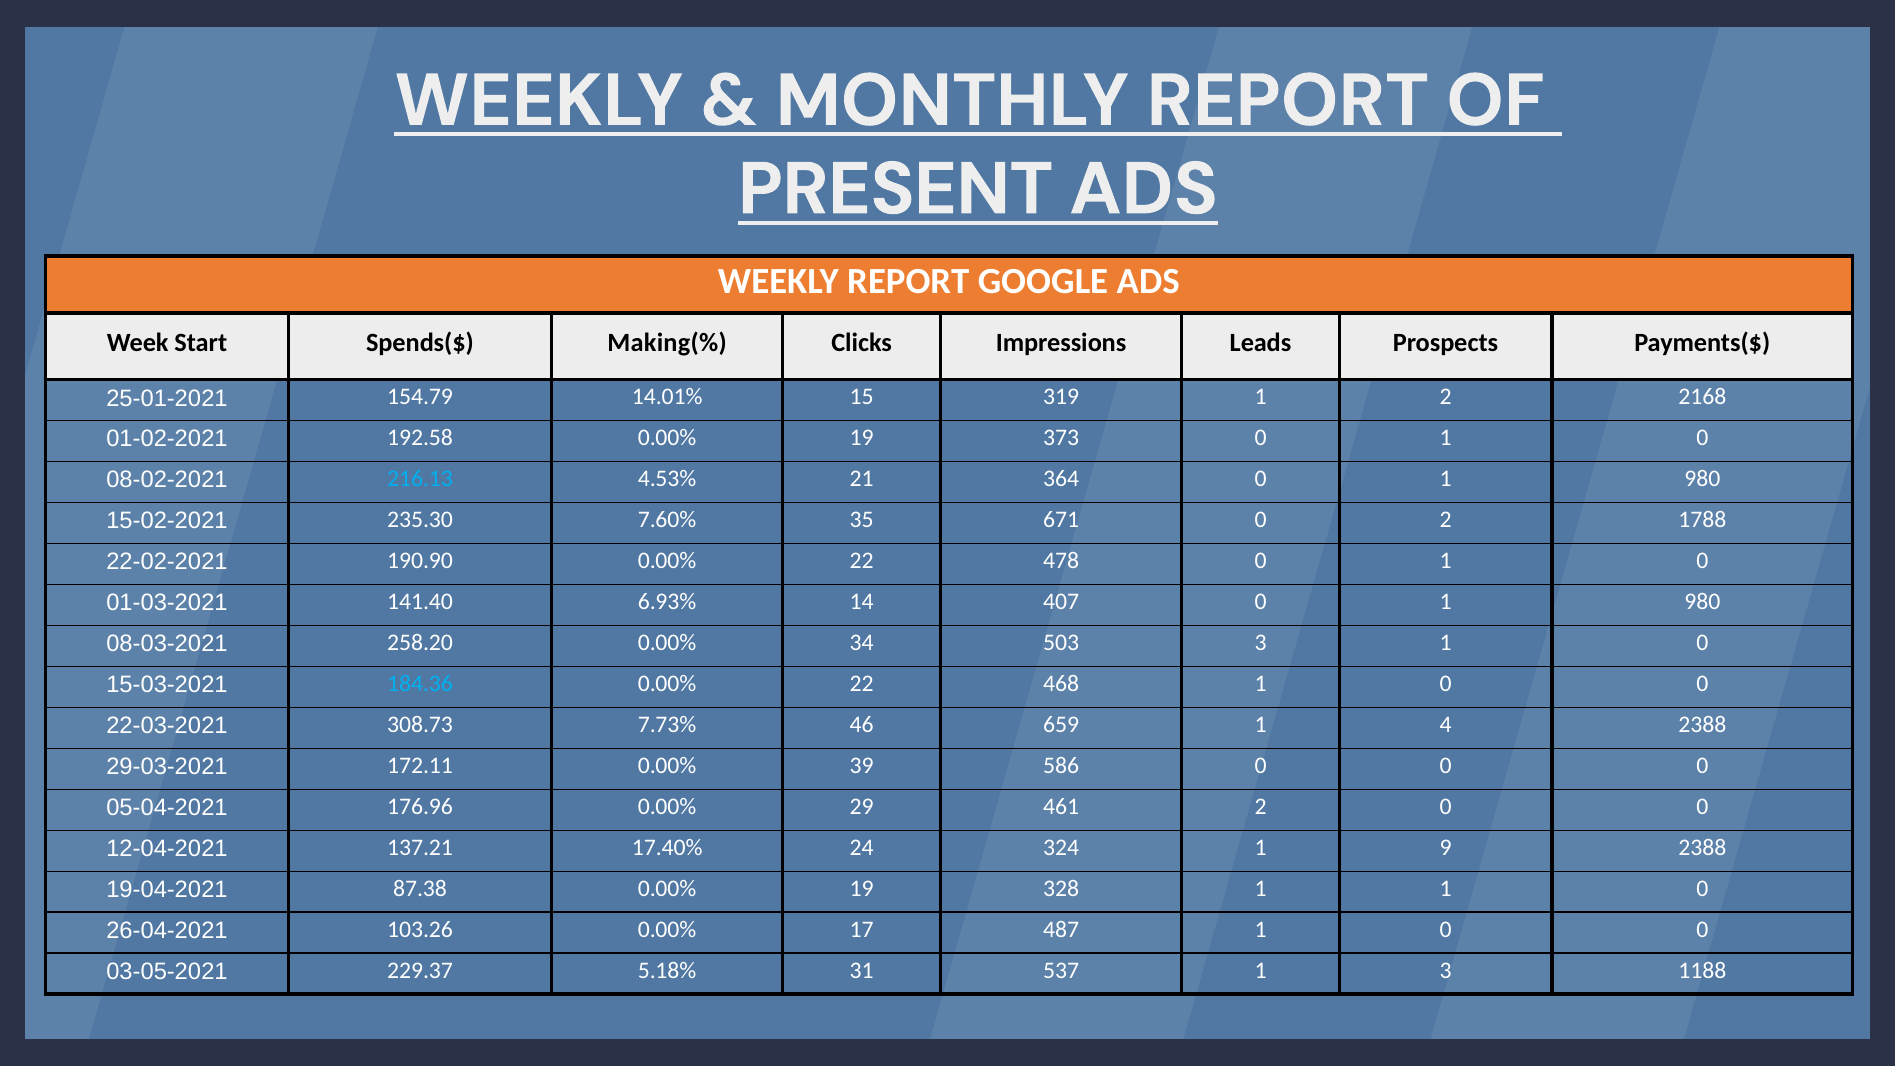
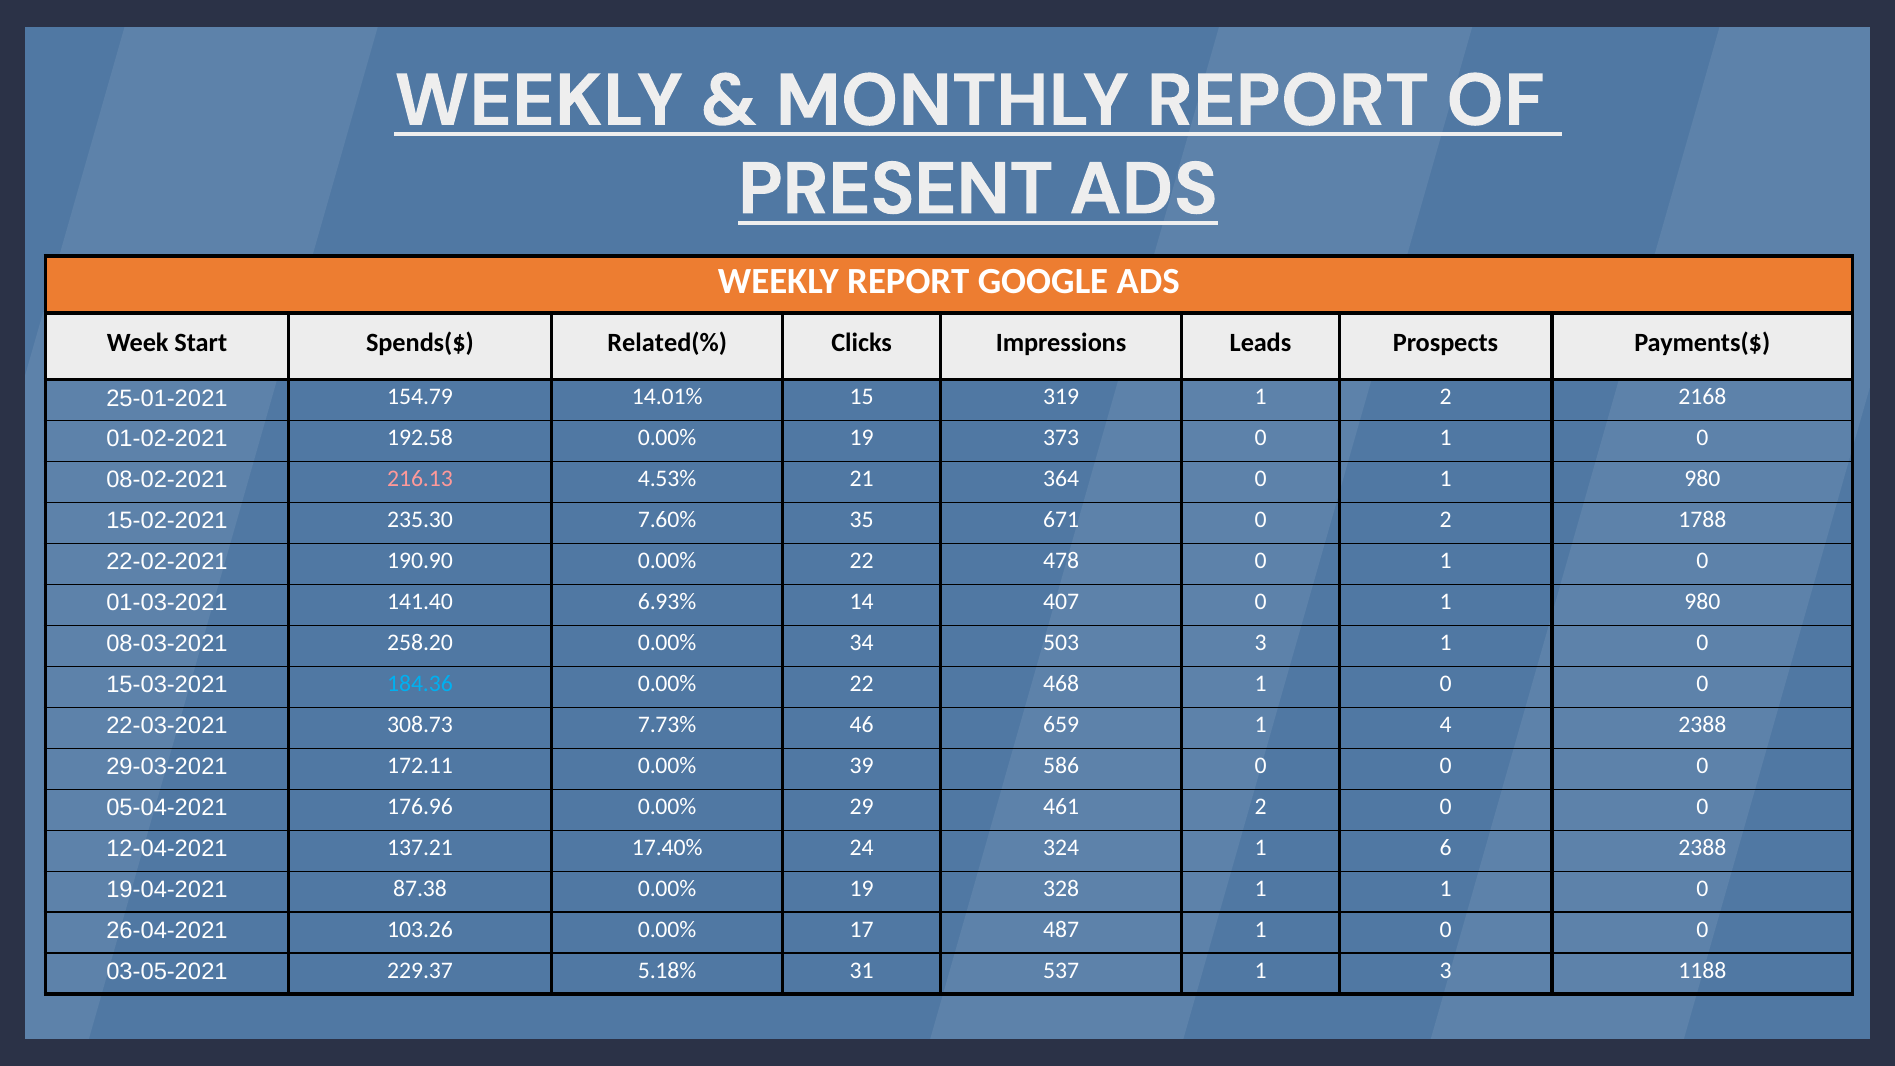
Making(%: Making(% -> Related(%
216.13 colour: light blue -> pink
9: 9 -> 6
